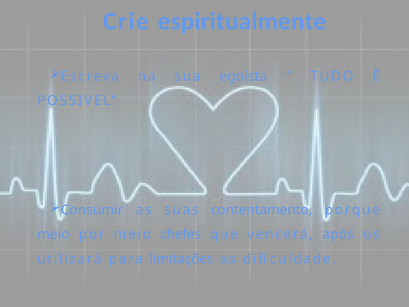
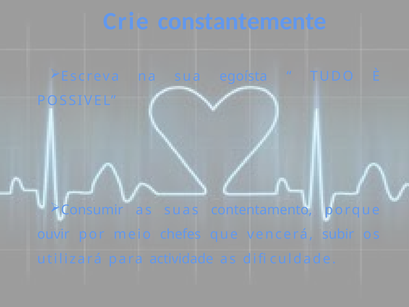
espiritualmente: espiritualmente -> constantemente
meio at (53, 234): meio -> ouvir
após: após -> subir
limitações: limitações -> actividade
